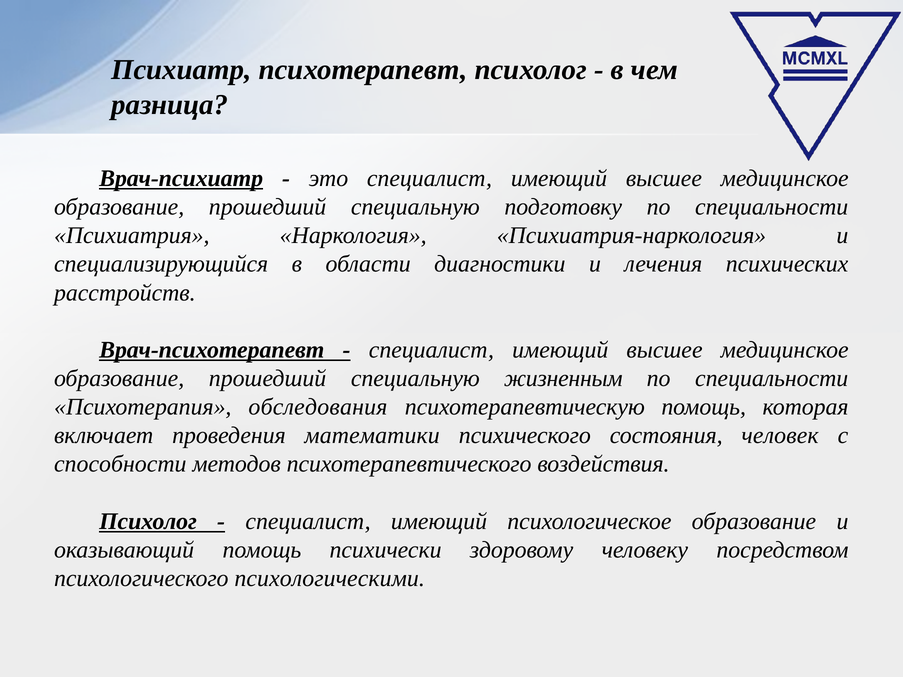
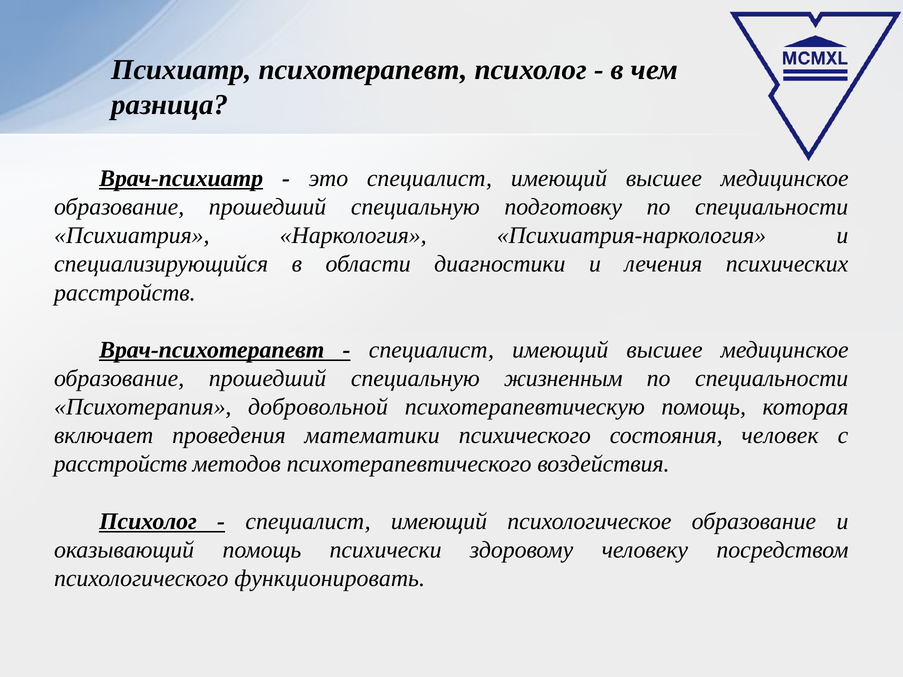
обследования: обследования -> добровольной
способности at (120, 464): способности -> расстройств
психологическими: психологическими -> функционировать
